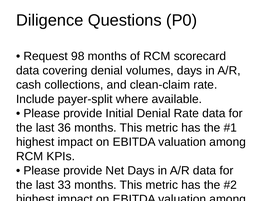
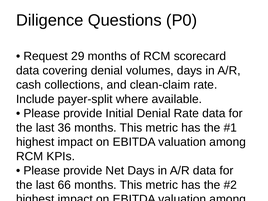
98: 98 -> 29
33: 33 -> 66
